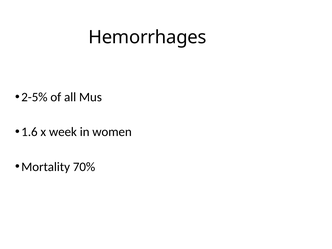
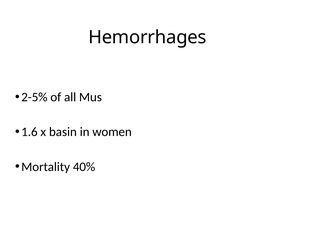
week: week -> basin
70%: 70% -> 40%
